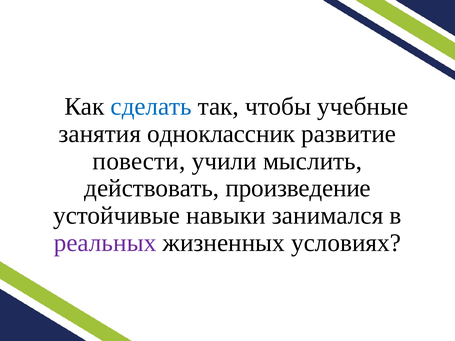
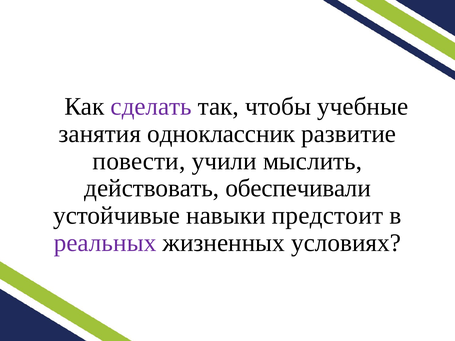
сделать colour: blue -> purple
произведение: произведение -> обеспечивали
занимался: занимался -> предстоит
